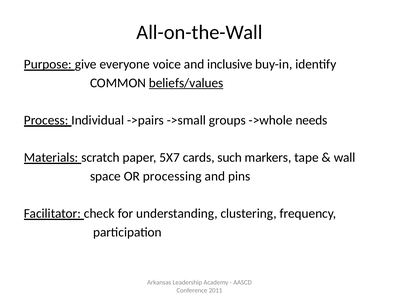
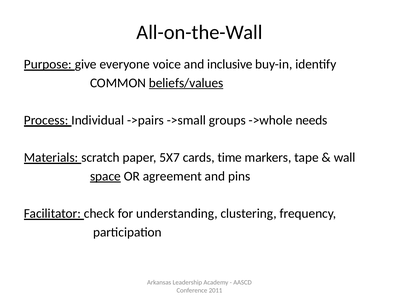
such: such -> time
space underline: none -> present
processing: processing -> agreement
